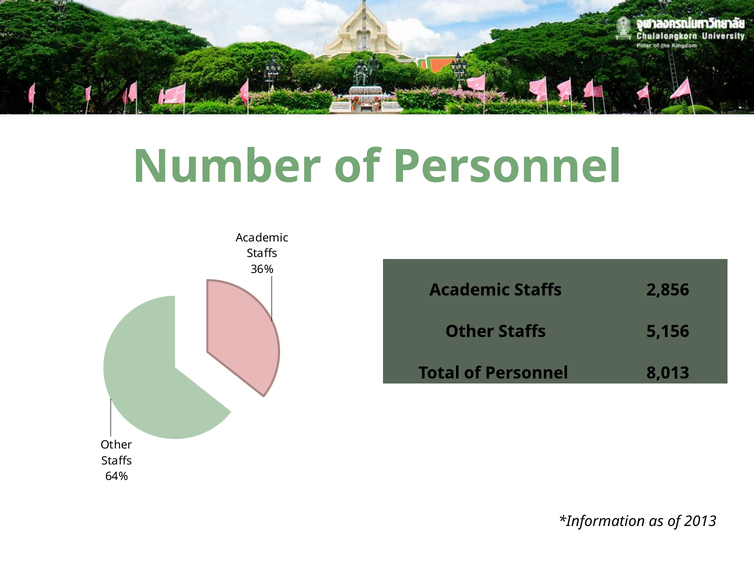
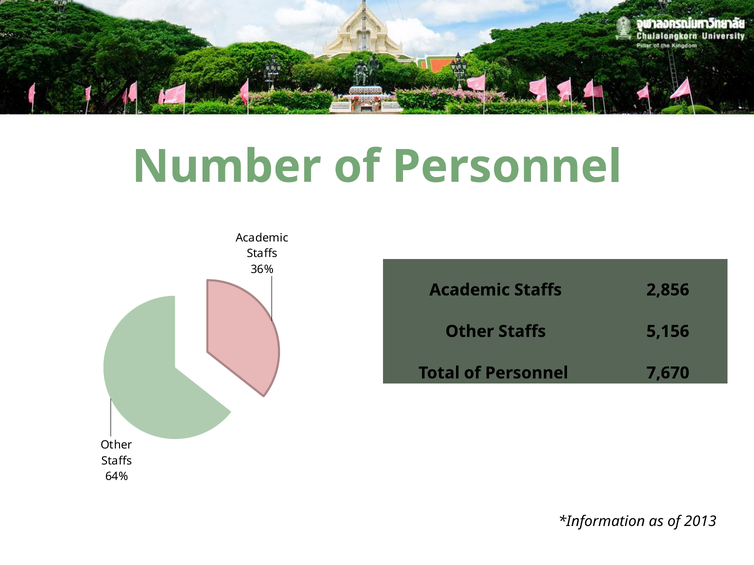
8,013: 8,013 -> 7,670
